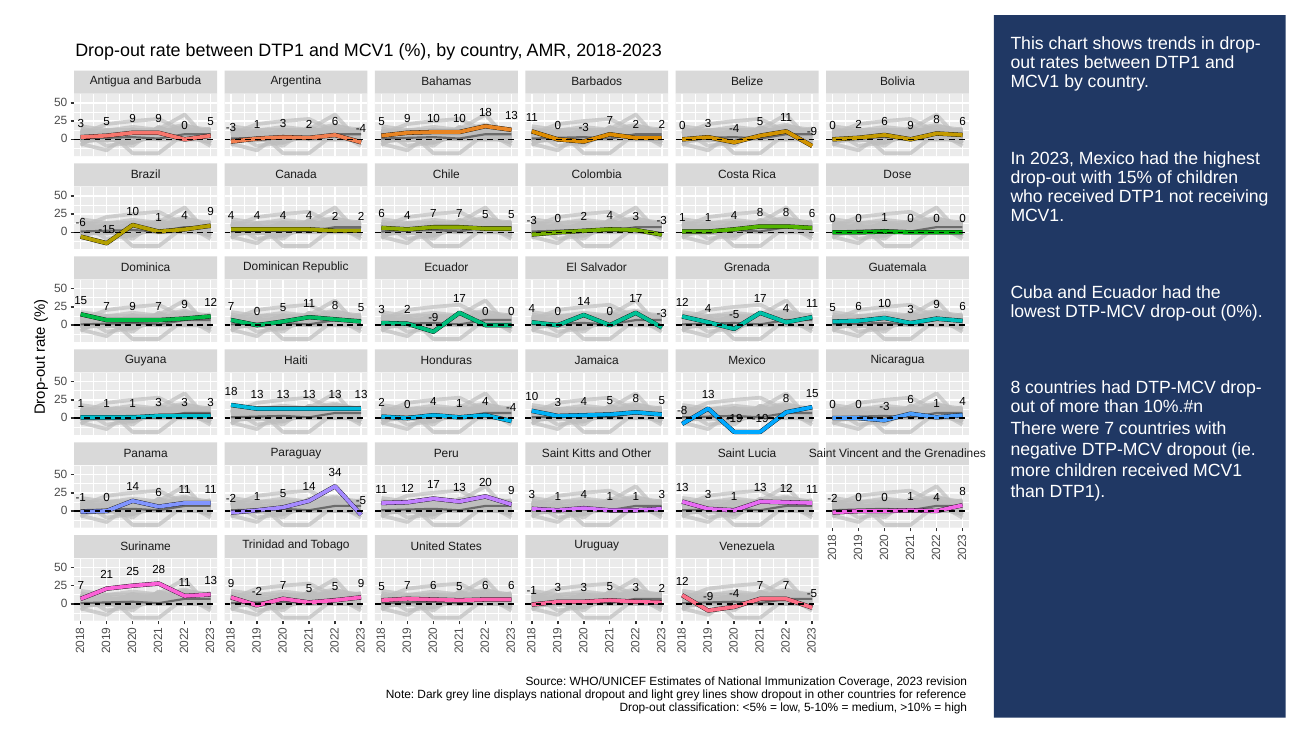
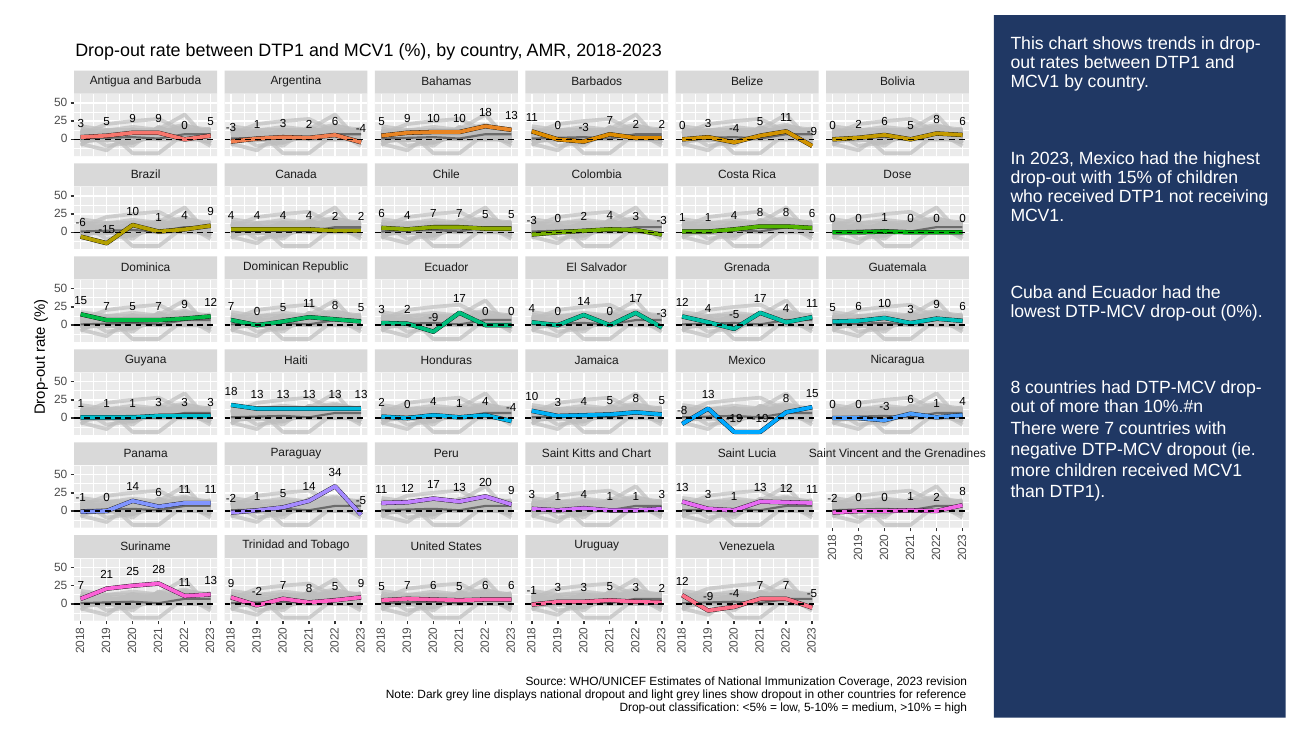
2 6 9: 9 -> 5
9 at (133, 306): 9 -> 5
and Other: Other -> Chart
0 1 4: 4 -> 2
5 at (309, 588): 5 -> 8
